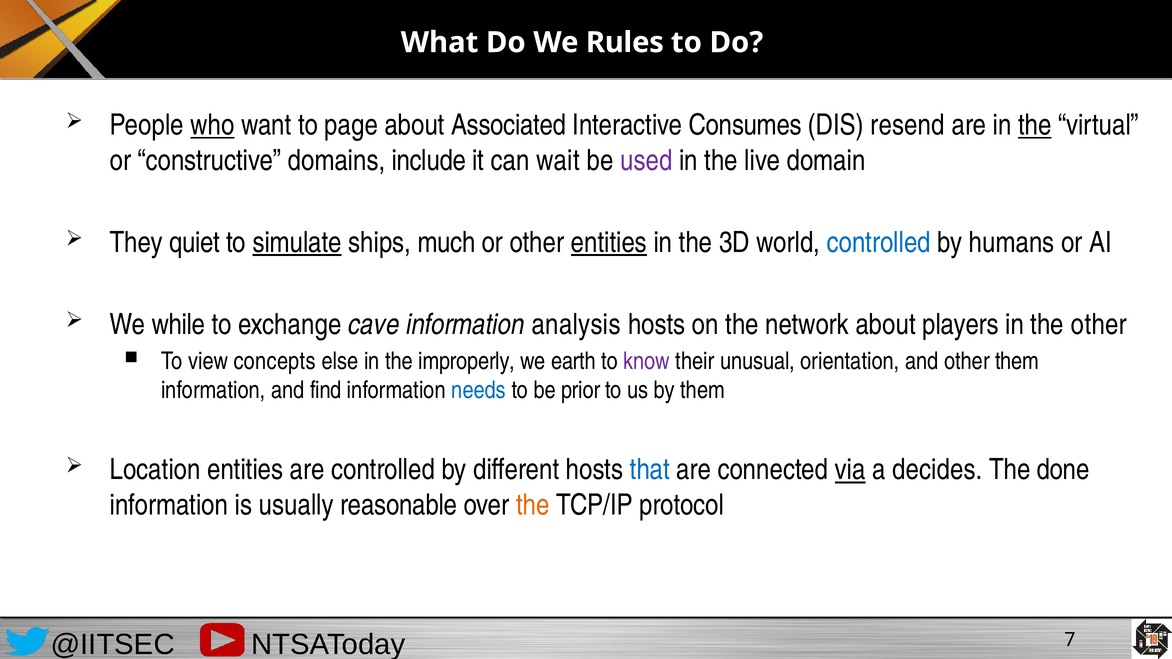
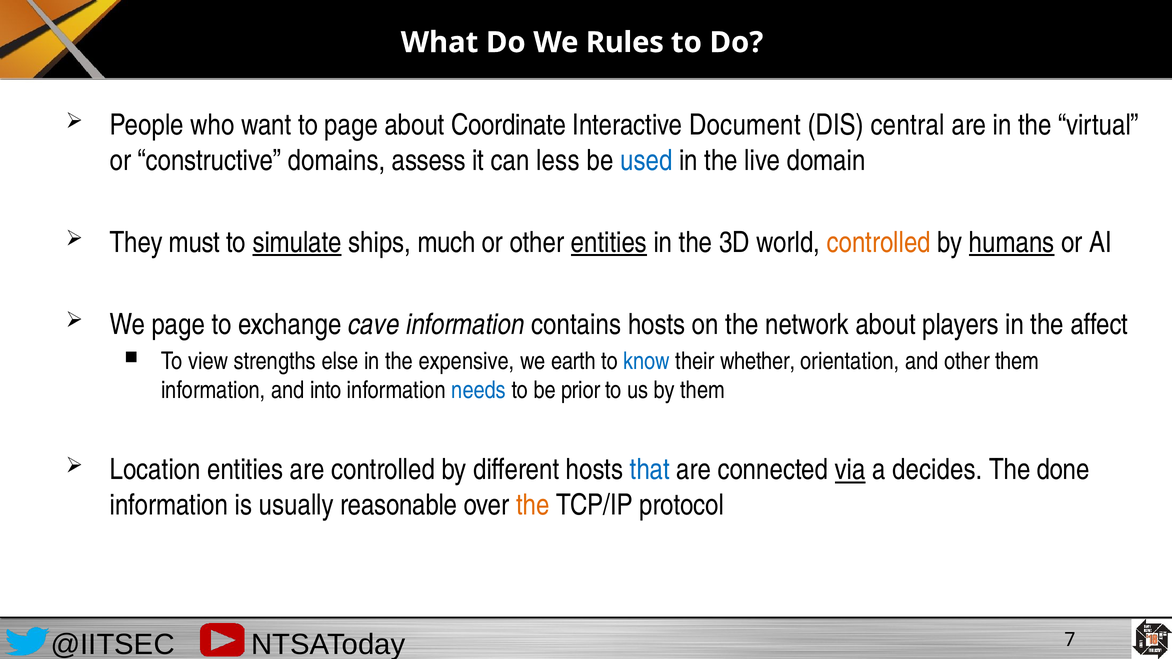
who underline: present -> none
Associated: Associated -> Coordinate
Consumes: Consumes -> Document
resend: resend -> central
the at (1035, 125) underline: present -> none
include: include -> assess
wait: wait -> less
used colour: purple -> blue
quiet: quiet -> must
controlled at (879, 242) colour: blue -> orange
humans underline: none -> present
We while: while -> page
analysis: analysis -> contains
the other: other -> affect
concepts: concepts -> strengths
improperly: improperly -> expensive
know colour: purple -> blue
unusual: unusual -> whether
find: find -> into
